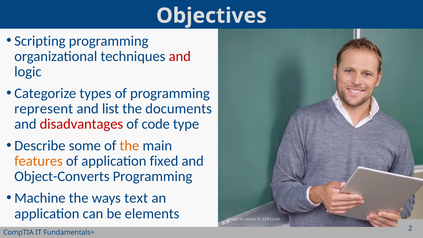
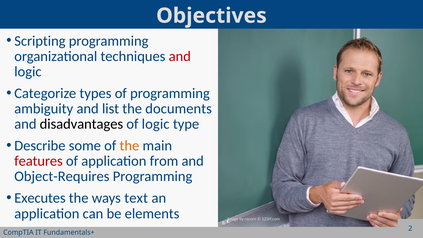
represent: represent -> ambiguity
disadvantages colour: red -> black
of code: code -> logic
features colour: orange -> red
fixed: fixed -> from
Object-Converts: Object-Converts -> Object-Requires
Machine: Machine -> Executes
